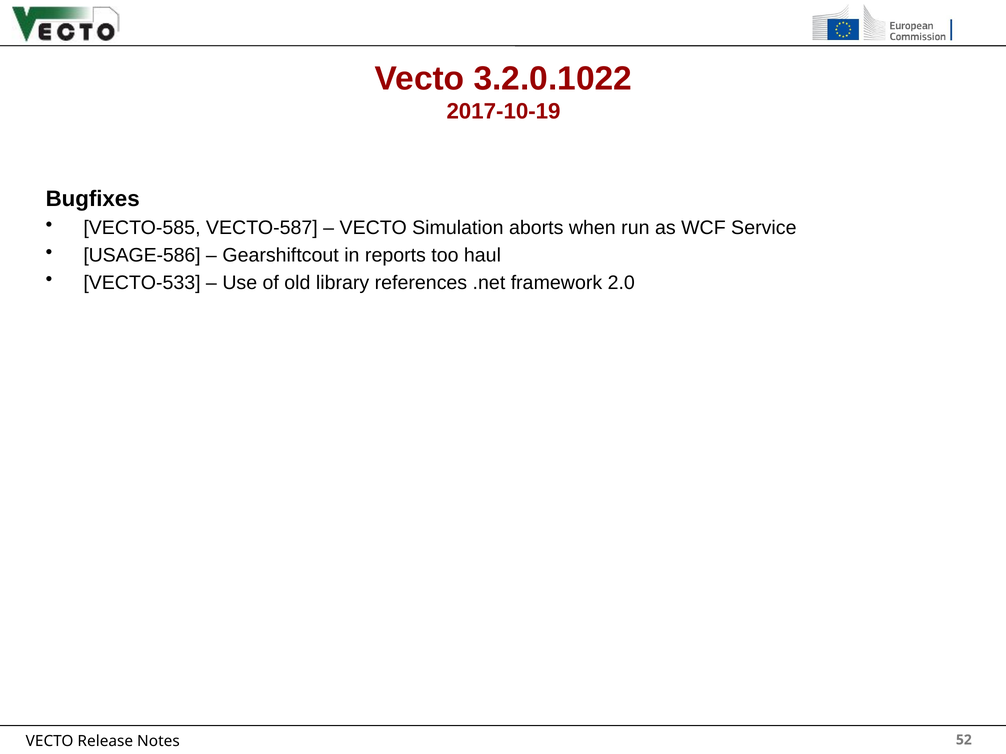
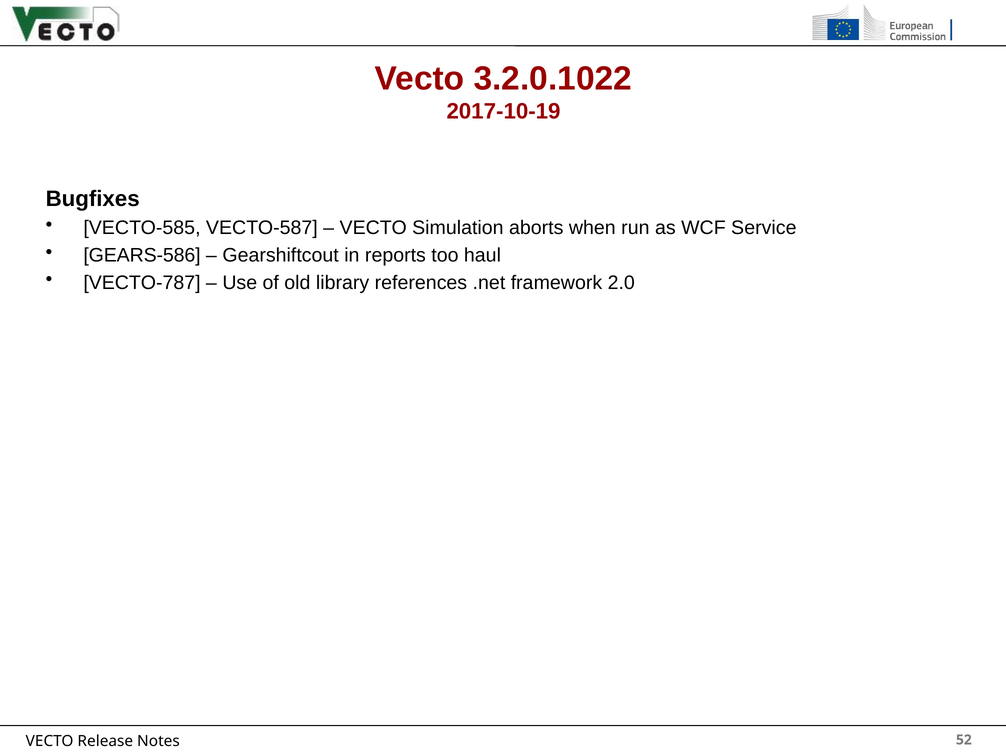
USAGE-586: USAGE-586 -> GEARS-586
VECTO-533: VECTO-533 -> VECTO-787
